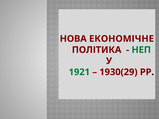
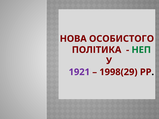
ЕКОНОМІЧНЕ: ЕКОНОМІЧНЕ -> ОСОБИСТОГО
1921 colour: green -> purple
1930(29: 1930(29 -> 1998(29
